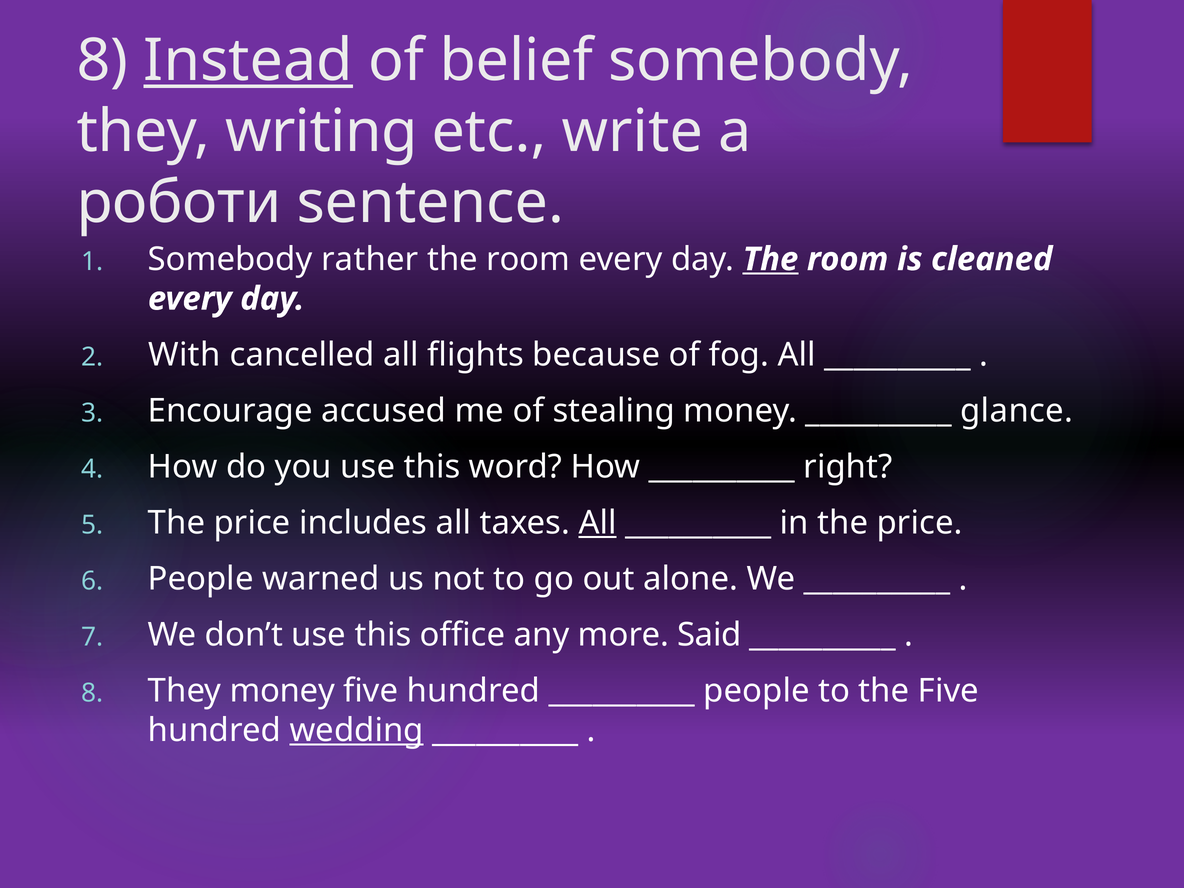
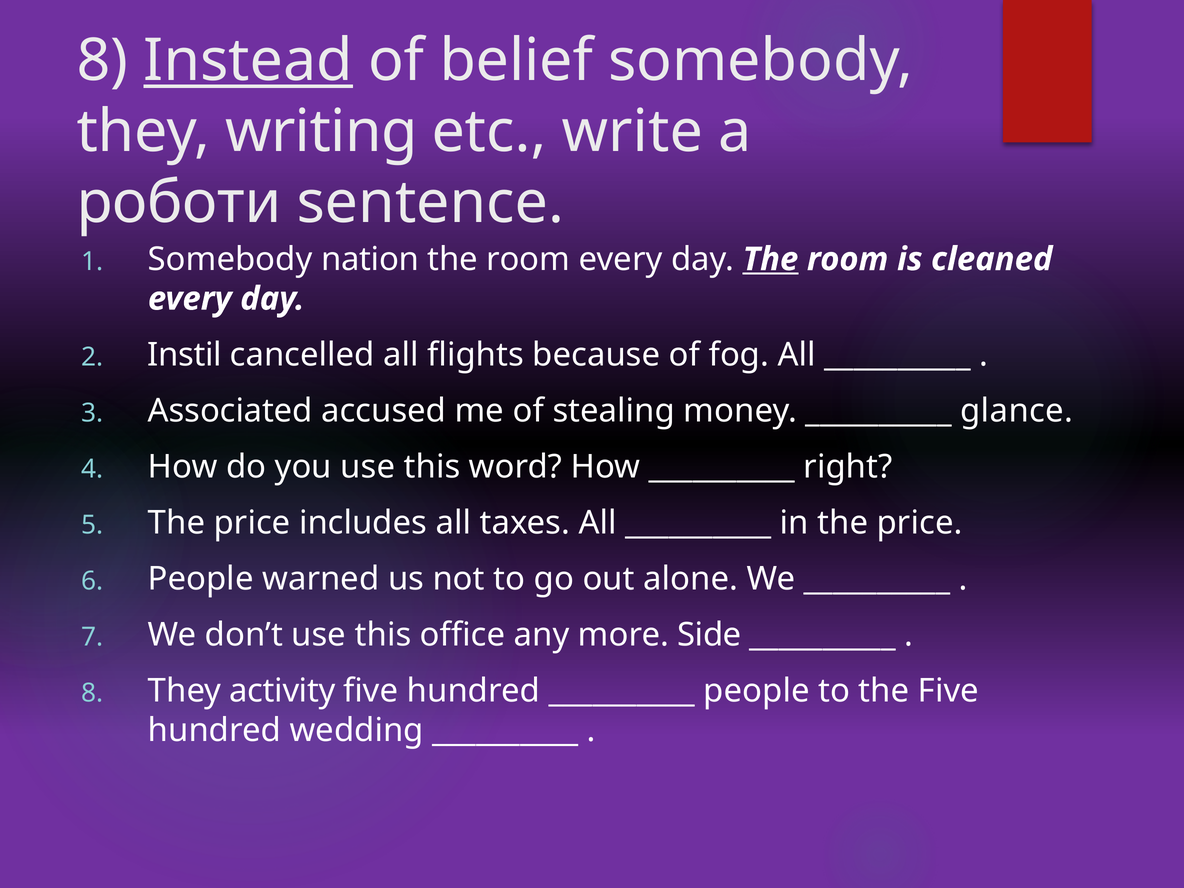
rather: rather -> nation
With: With -> Instil
Encourage: Encourage -> Associated
All at (598, 523) underline: present -> none
Said: Said -> Side
They money: money -> activity
wedding underline: present -> none
